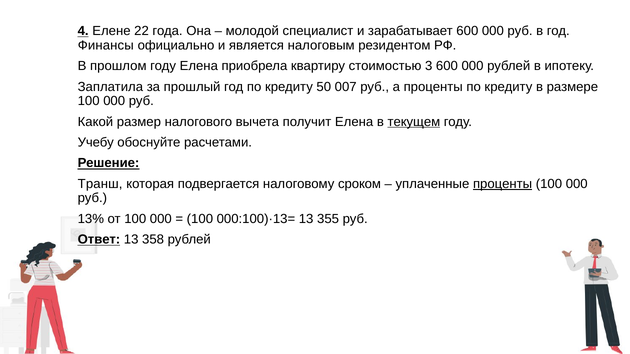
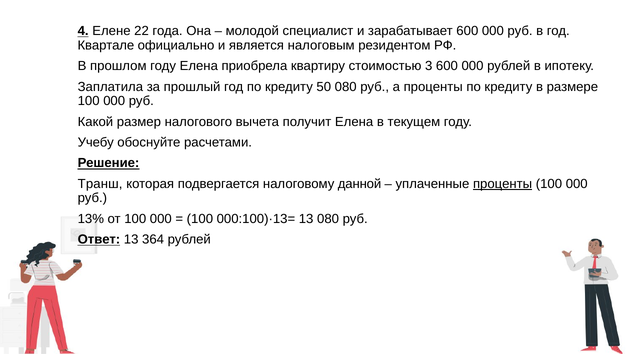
Финансы: Финансы -> Квартале
50 007: 007 -> 080
текущем underline: present -> none
сроком: сроком -> данной
13 355: 355 -> 080
358: 358 -> 364
